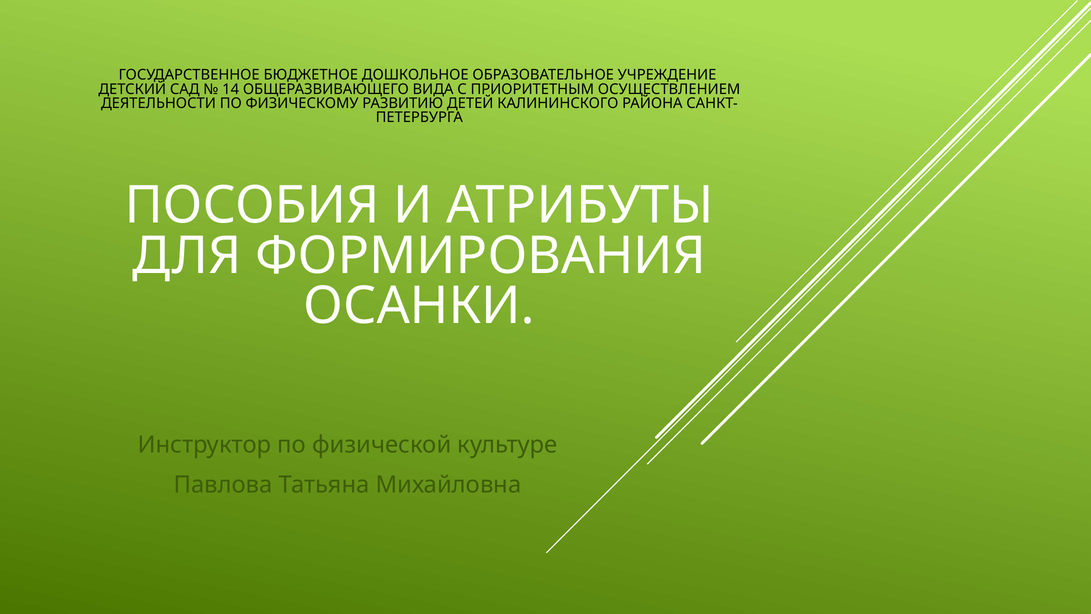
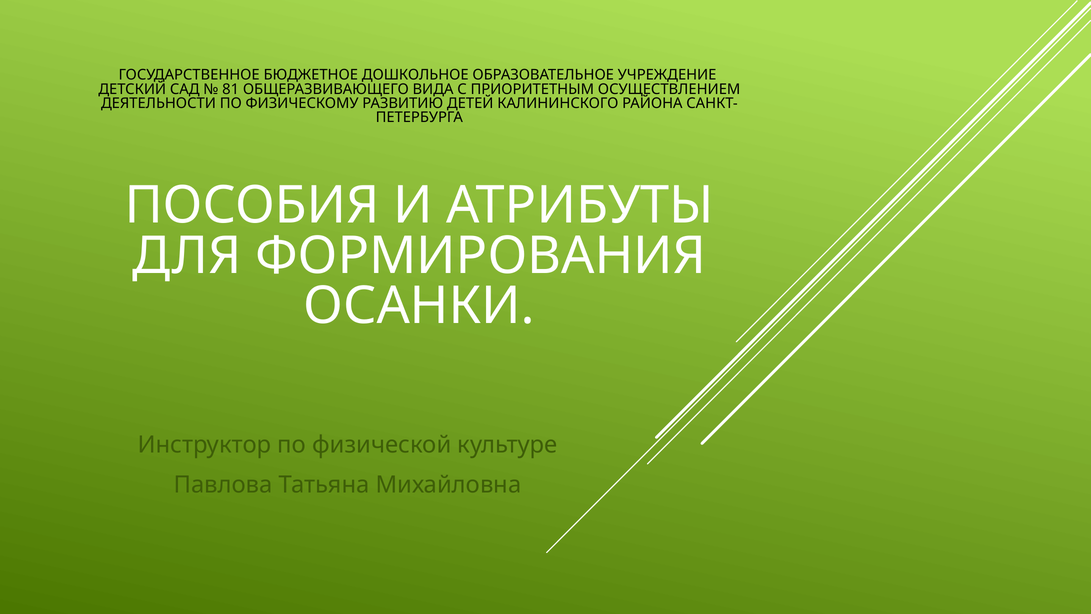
14: 14 -> 81
